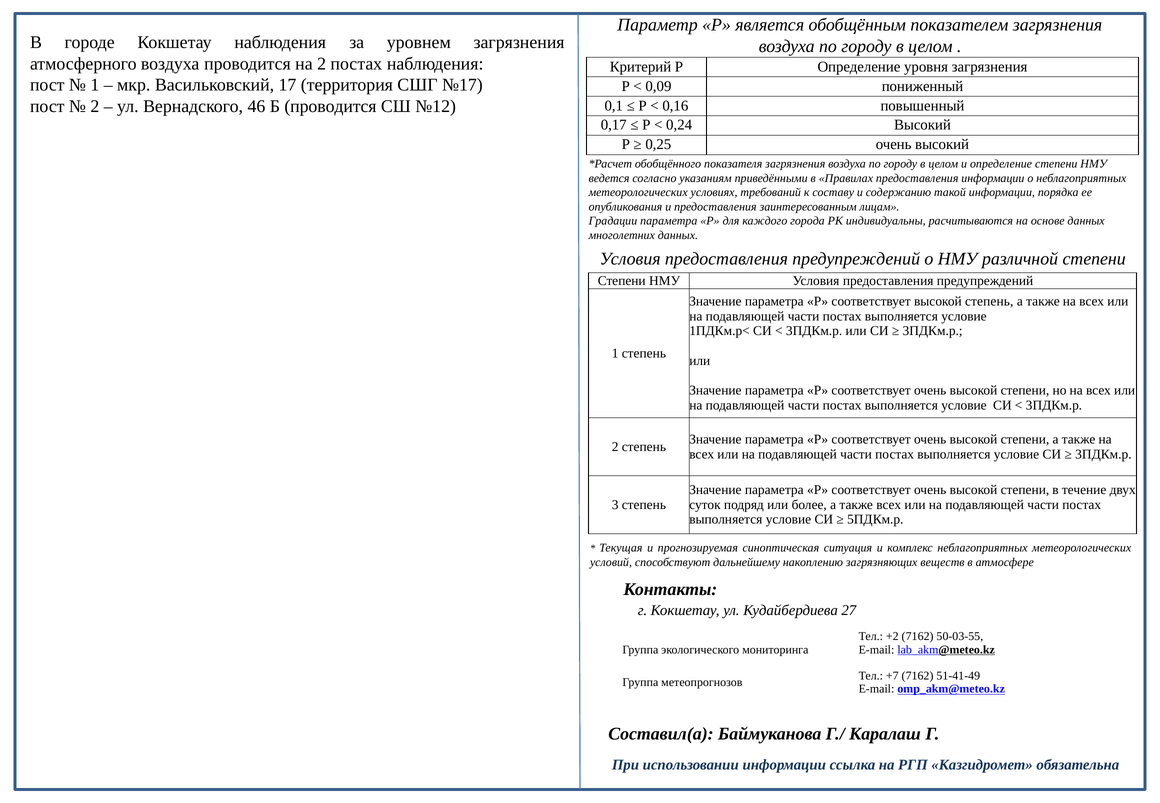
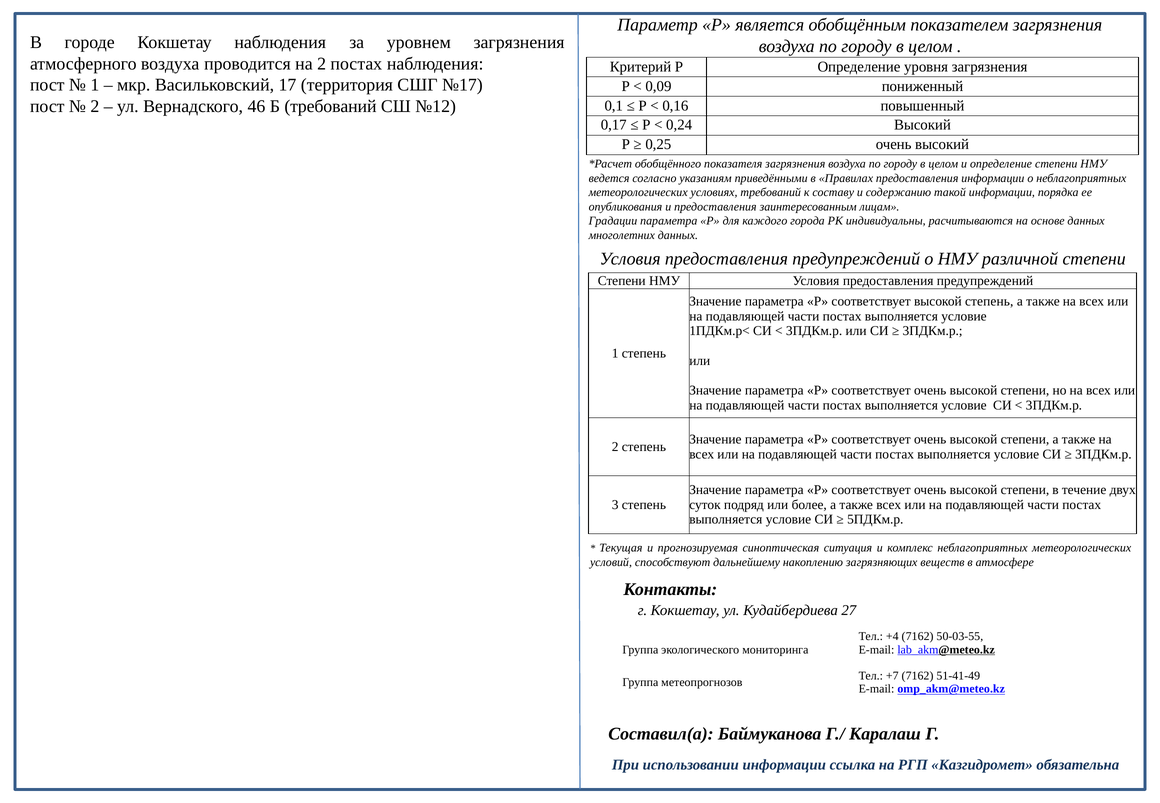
Б проводится: проводится -> требований
+2: +2 -> +4
